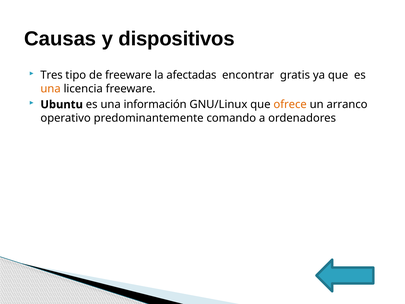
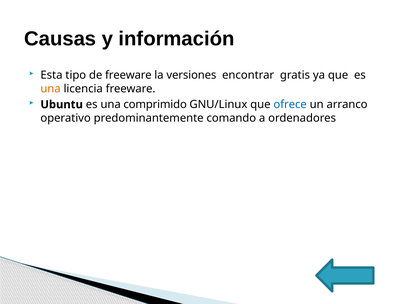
dispositivos: dispositivos -> información
Tres: Tres -> Esta
afectadas: afectadas -> versiones
información: información -> comprimido
ofrece colour: orange -> blue
